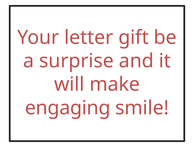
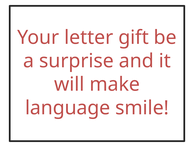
engaging: engaging -> language
